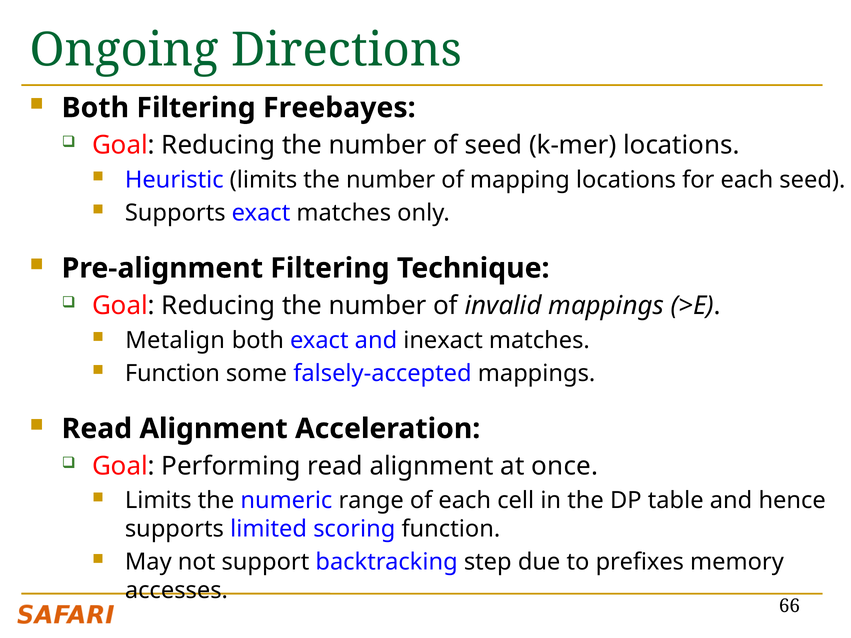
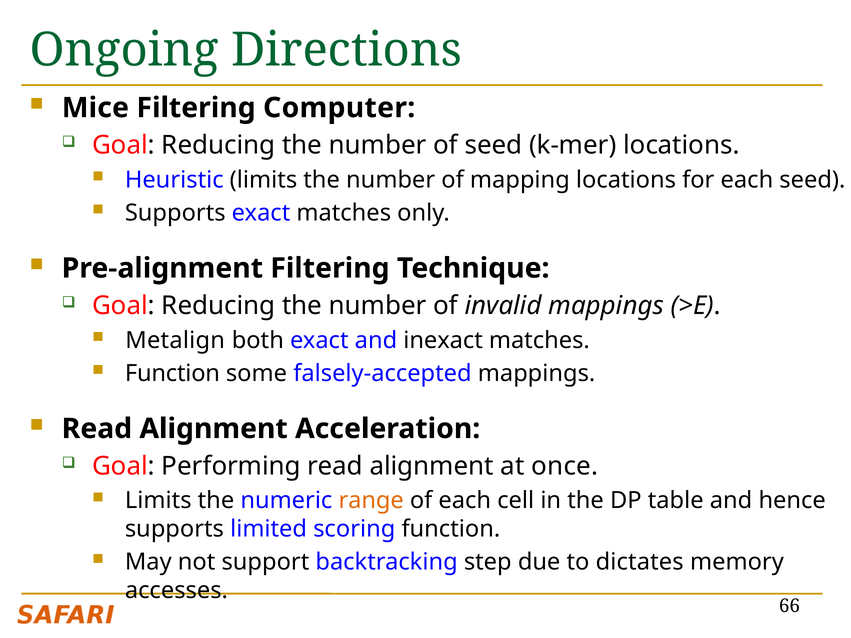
Both at (95, 108): Both -> Mice
Freebayes: Freebayes -> Computer
range colour: black -> orange
prefixes: prefixes -> dictates
